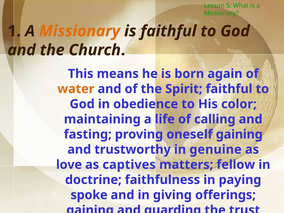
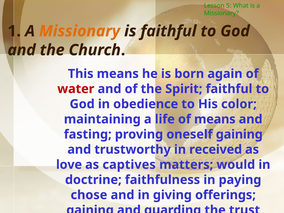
water colour: orange -> red
of calling: calling -> means
genuine: genuine -> received
matters fellow: fellow -> would
spoke: spoke -> chose
